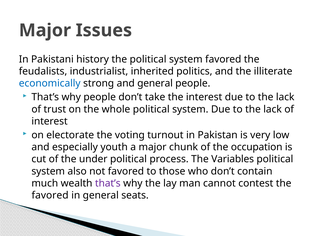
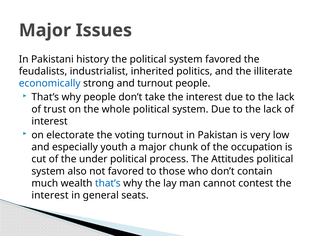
and general: general -> turnout
Variables: Variables -> Attitudes
that’s at (108, 183) colour: purple -> blue
favored at (50, 196): favored -> interest
